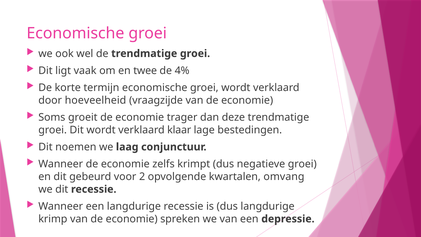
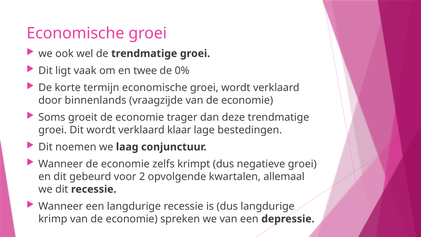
4%: 4% -> 0%
hoeveelheid: hoeveelheid -> binnenlands
omvang: omvang -> allemaal
